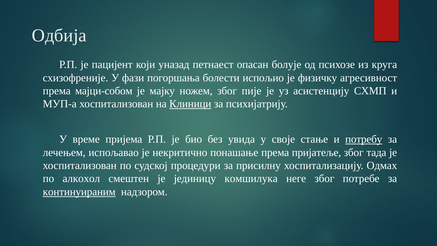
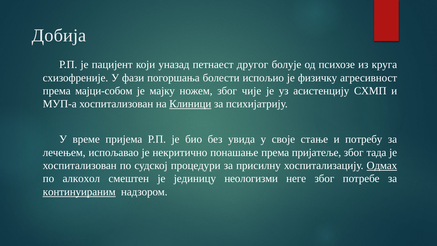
Одбија: Одбија -> Добија
опасан: опасан -> другог
пије: пије -> чије
потребу underline: present -> none
Одмах underline: none -> present
комшилука: комшилука -> неологизми
